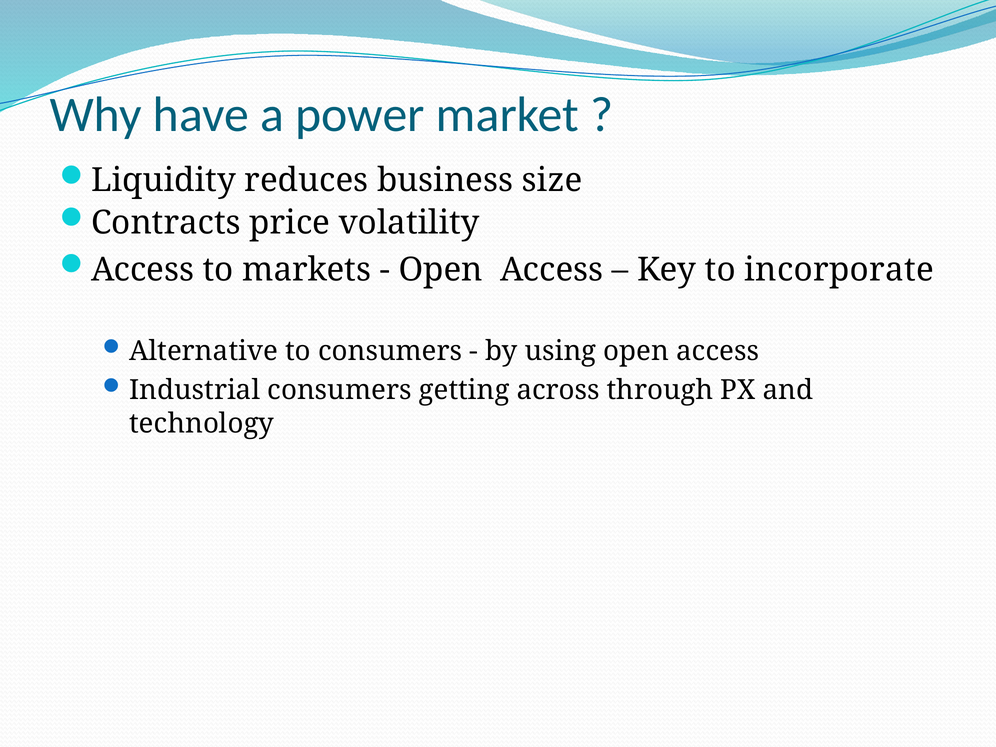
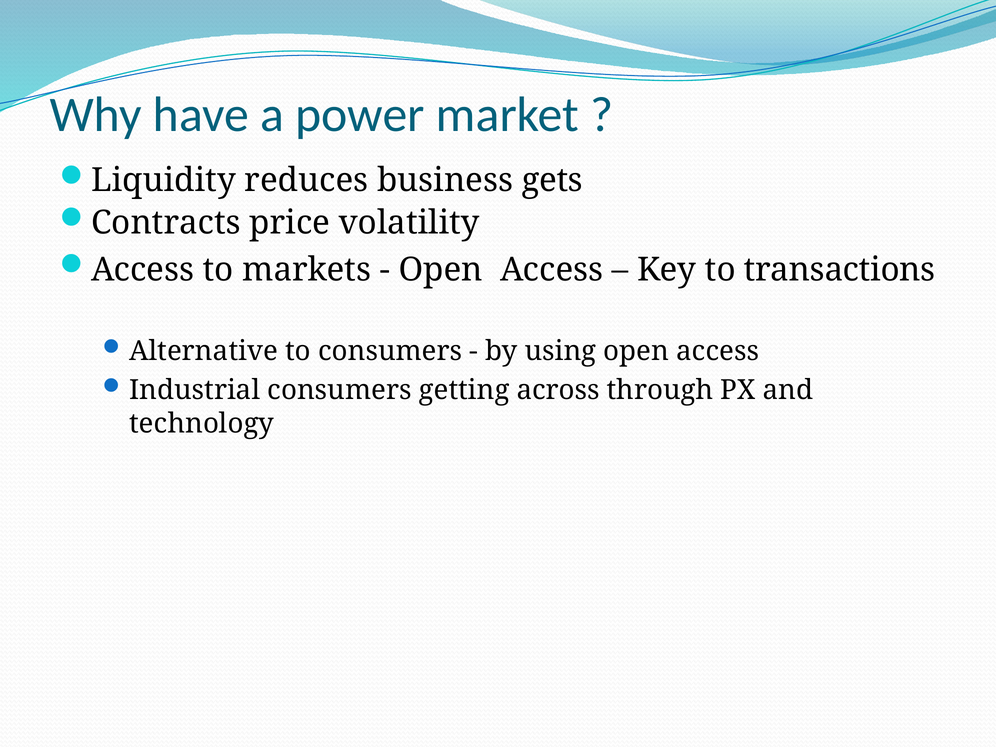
size: size -> gets
incorporate: incorporate -> transactions
